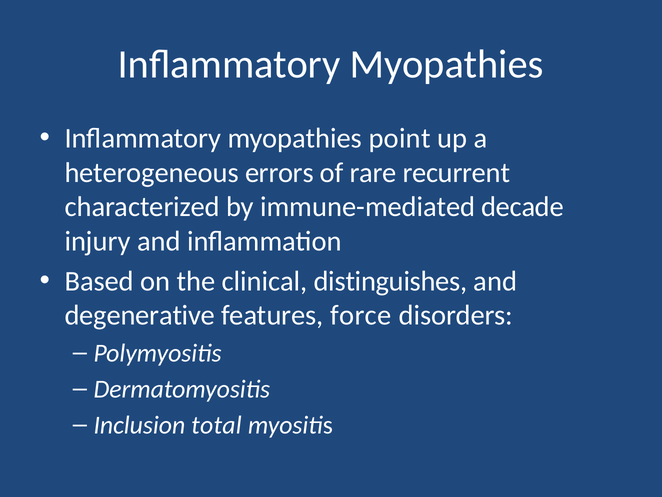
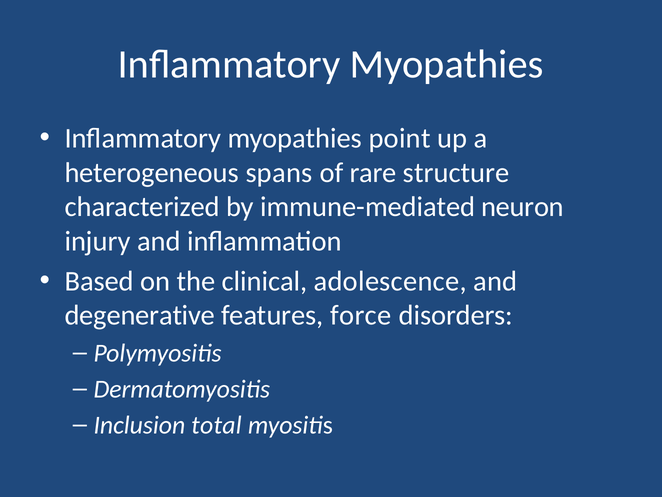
errors: errors -> spans
recurrent: recurrent -> structure
decade: decade -> neuron
distinguishes: distinguishes -> adolescence
